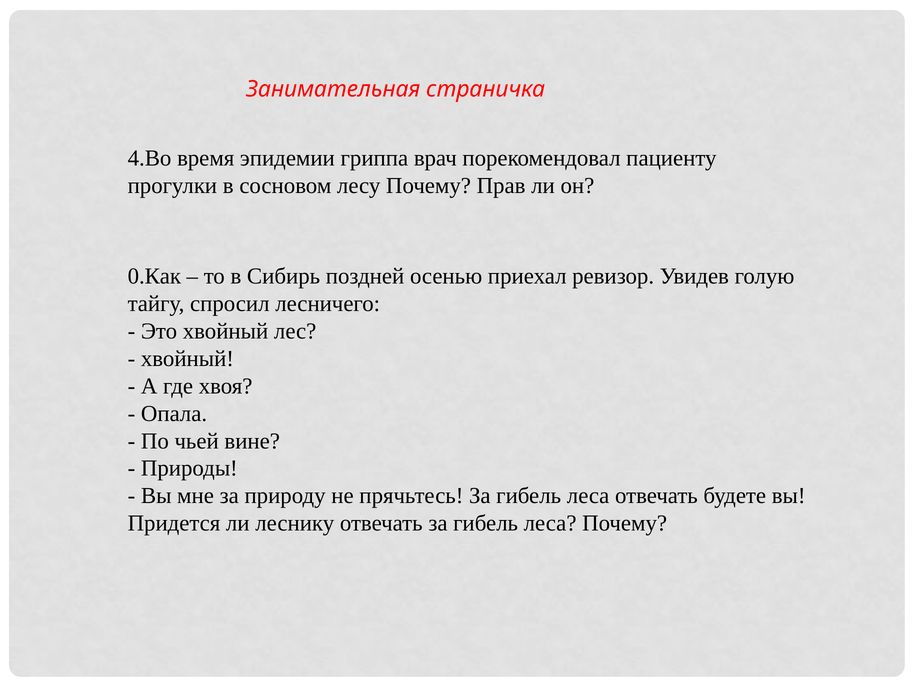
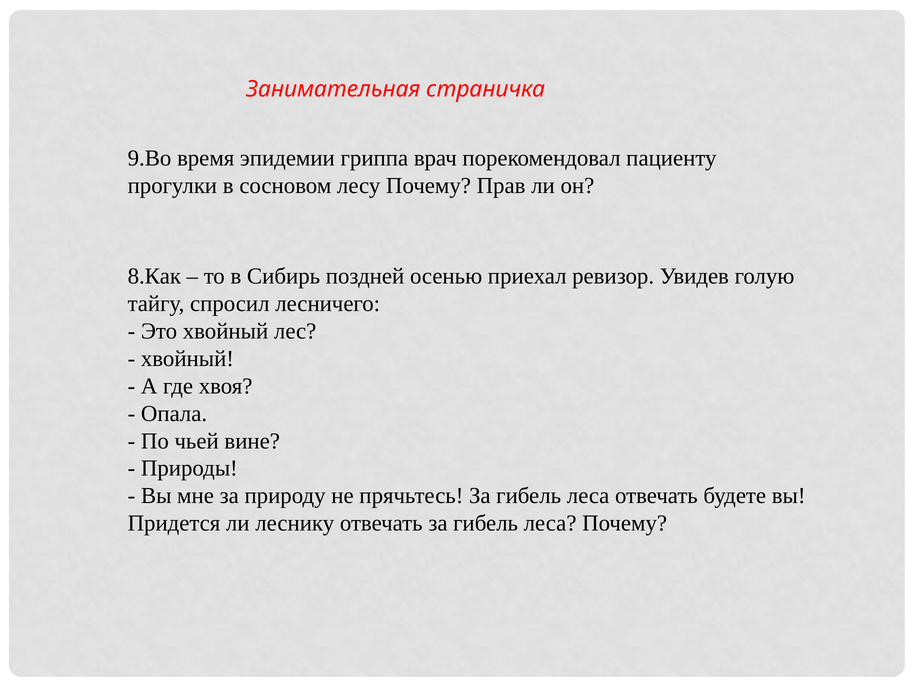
4.Во: 4.Во -> 9.Во
0.Как: 0.Как -> 8.Как
